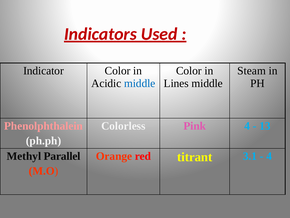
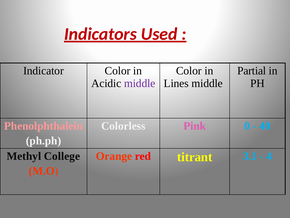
Steam: Steam -> Partial
middle at (140, 83) colour: blue -> purple
Pink 4: 4 -> 0
13: 13 -> 40
Parallel: Parallel -> College
